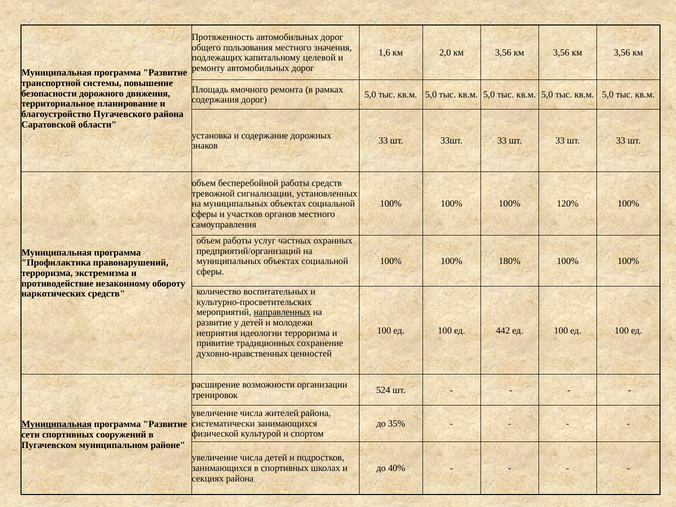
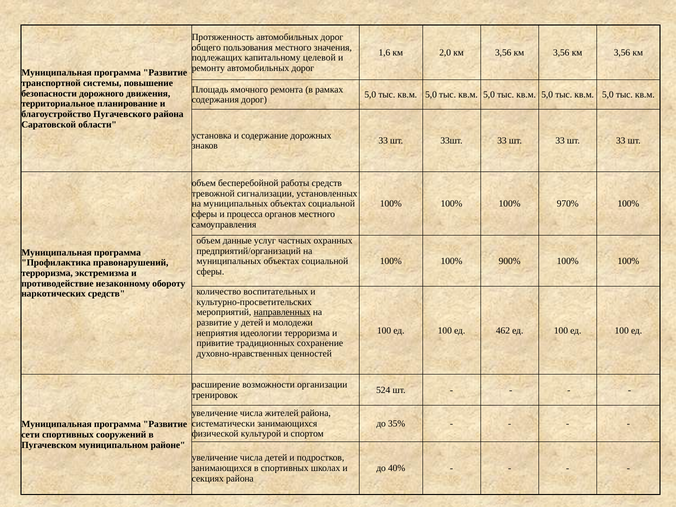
120%: 120% -> 970%
участков: участков -> процесса
объем работы: работы -> данные
180%: 180% -> 900%
442: 442 -> 462
Муниципальная at (57, 424) underline: present -> none
